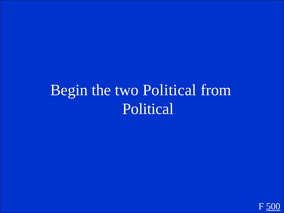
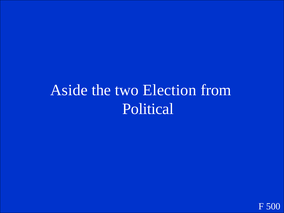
Begin: Begin -> Aside
two Political: Political -> Election
500 underline: present -> none
